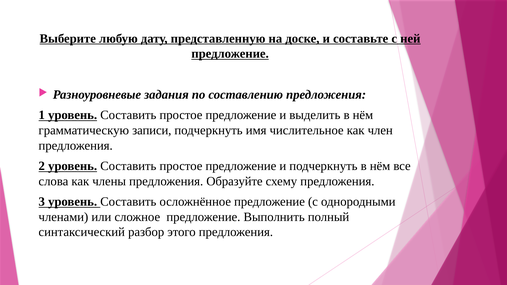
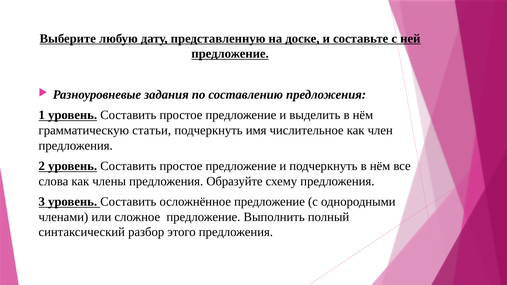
записи: записи -> статьи
